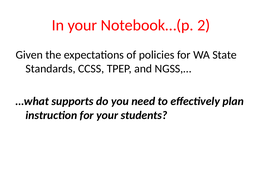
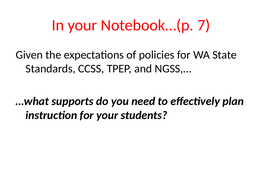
2: 2 -> 7
